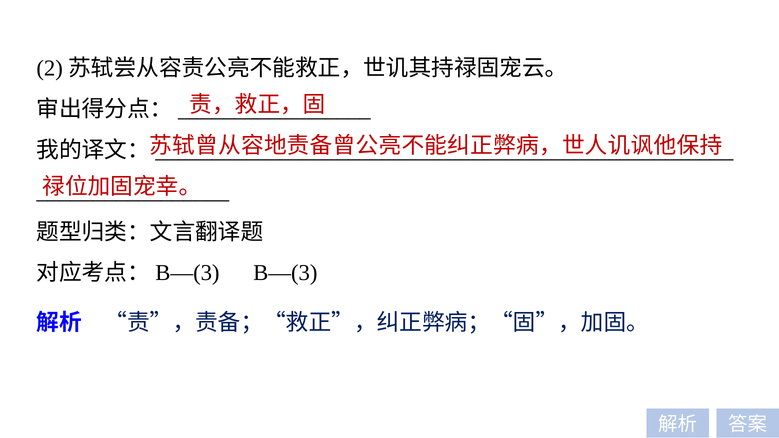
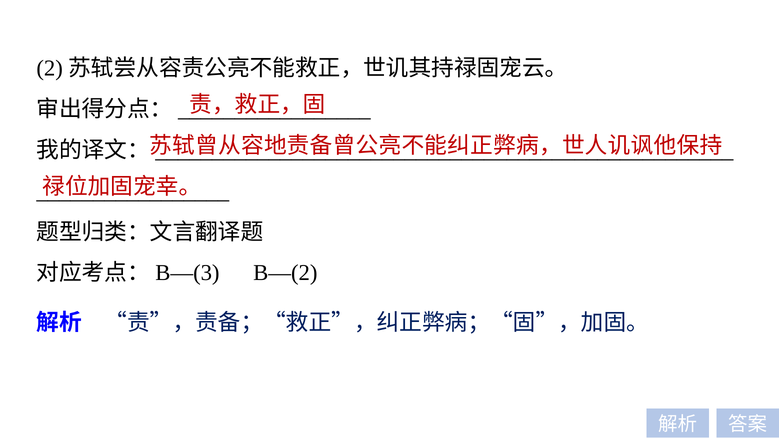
B—(3 at (285, 273): B—(3 -> B—(2
